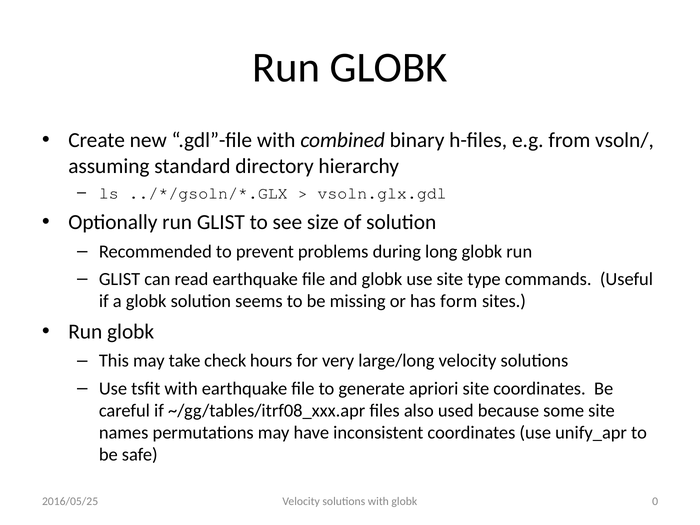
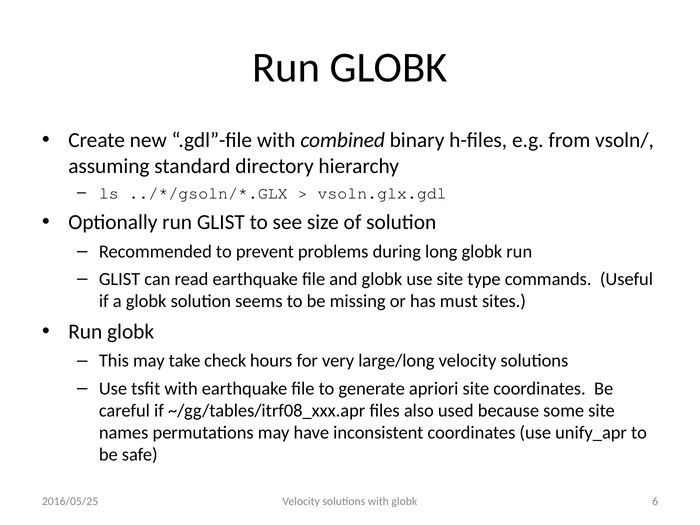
form: form -> must
0: 0 -> 6
